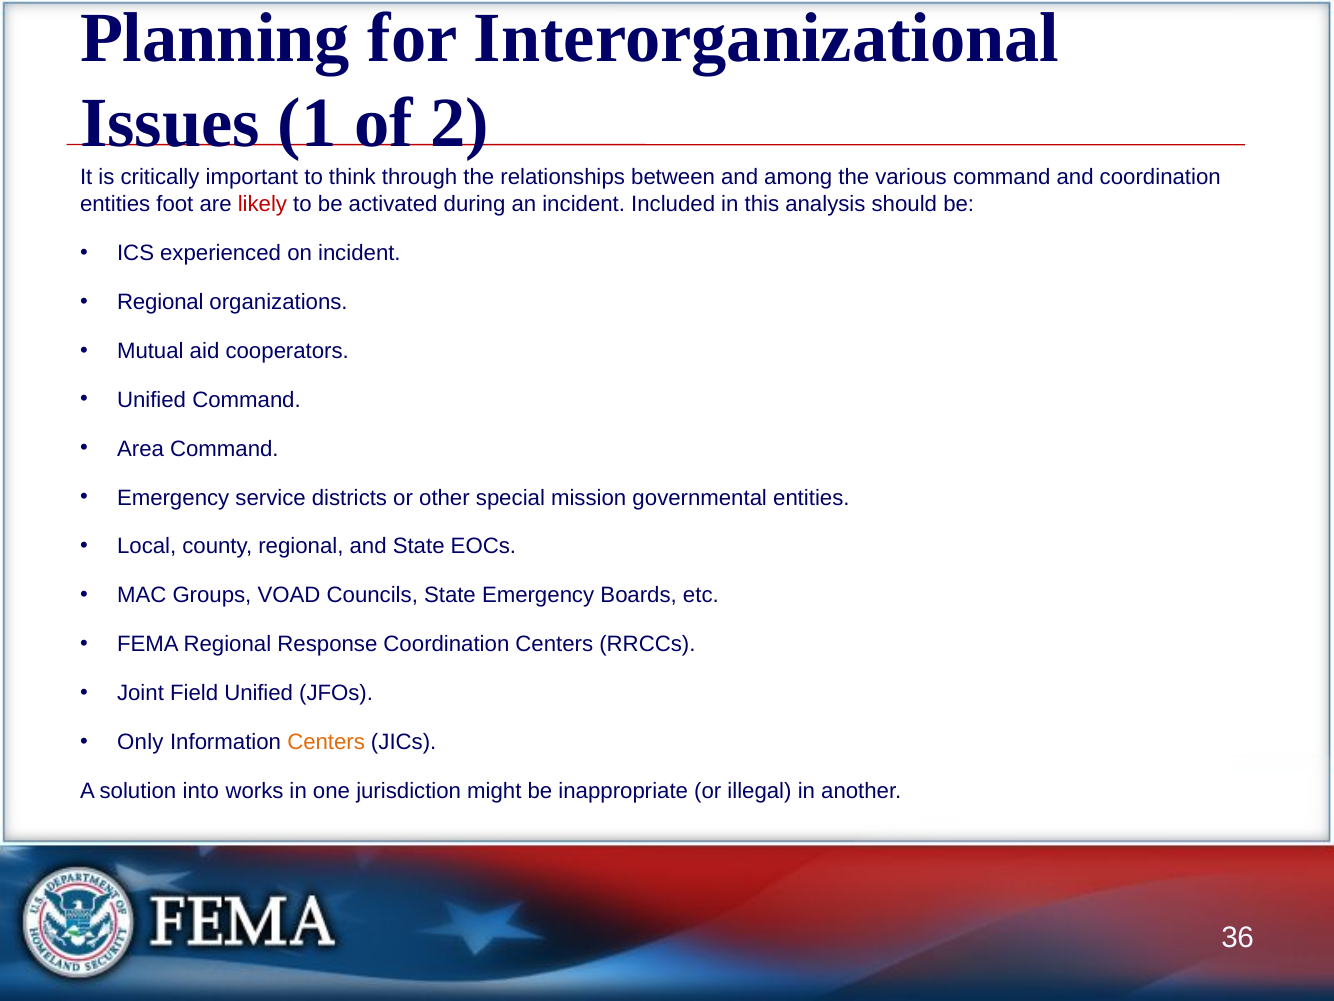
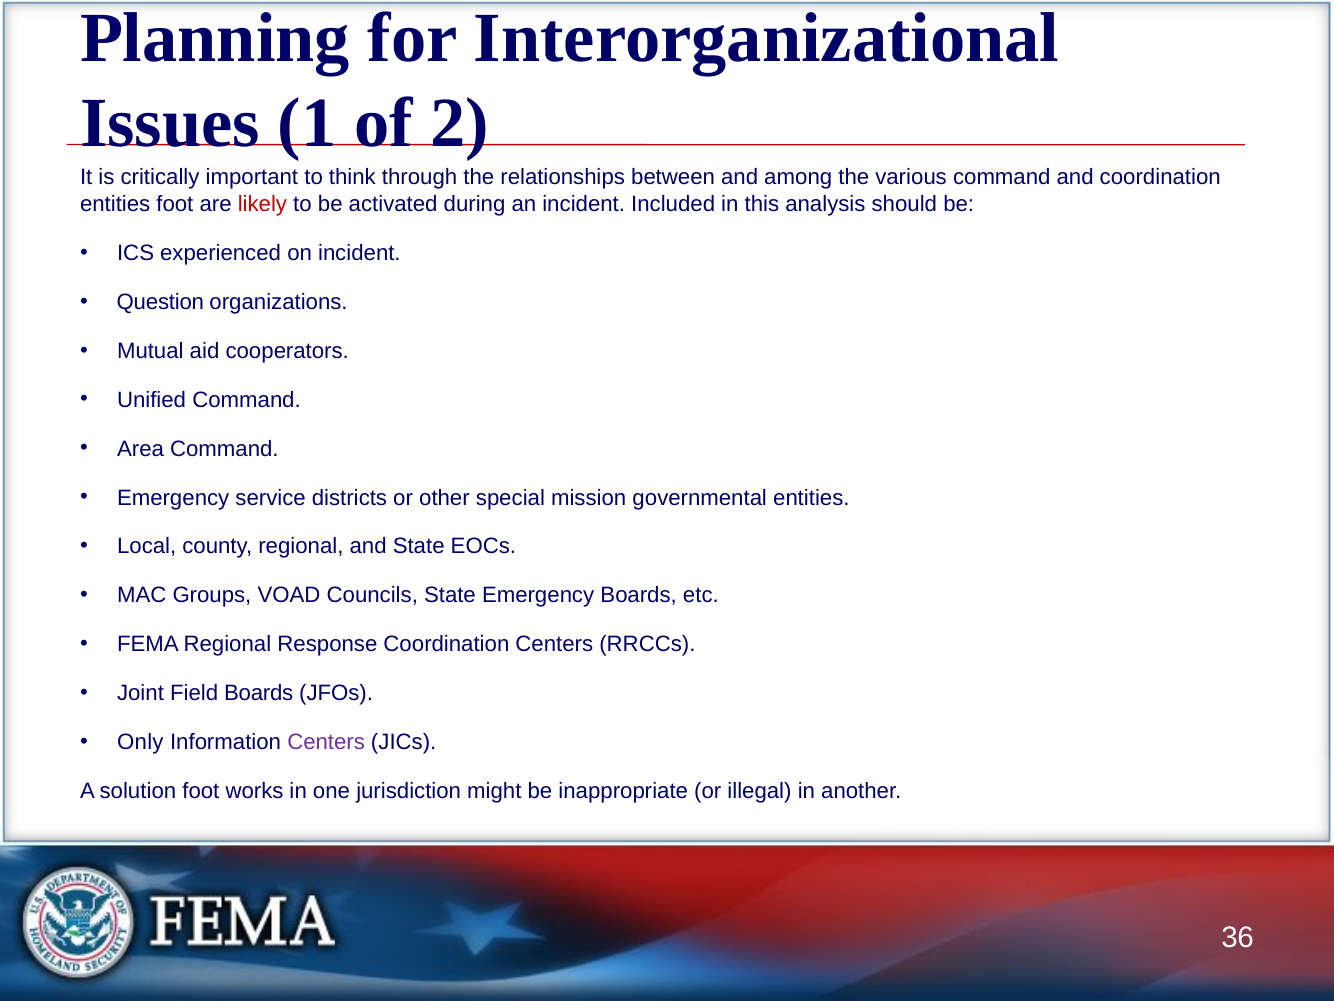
Regional at (160, 302): Regional -> Question
Field Unified: Unified -> Boards
Centers at (326, 742) colour: orange -> purple
solution into: into -> foot
